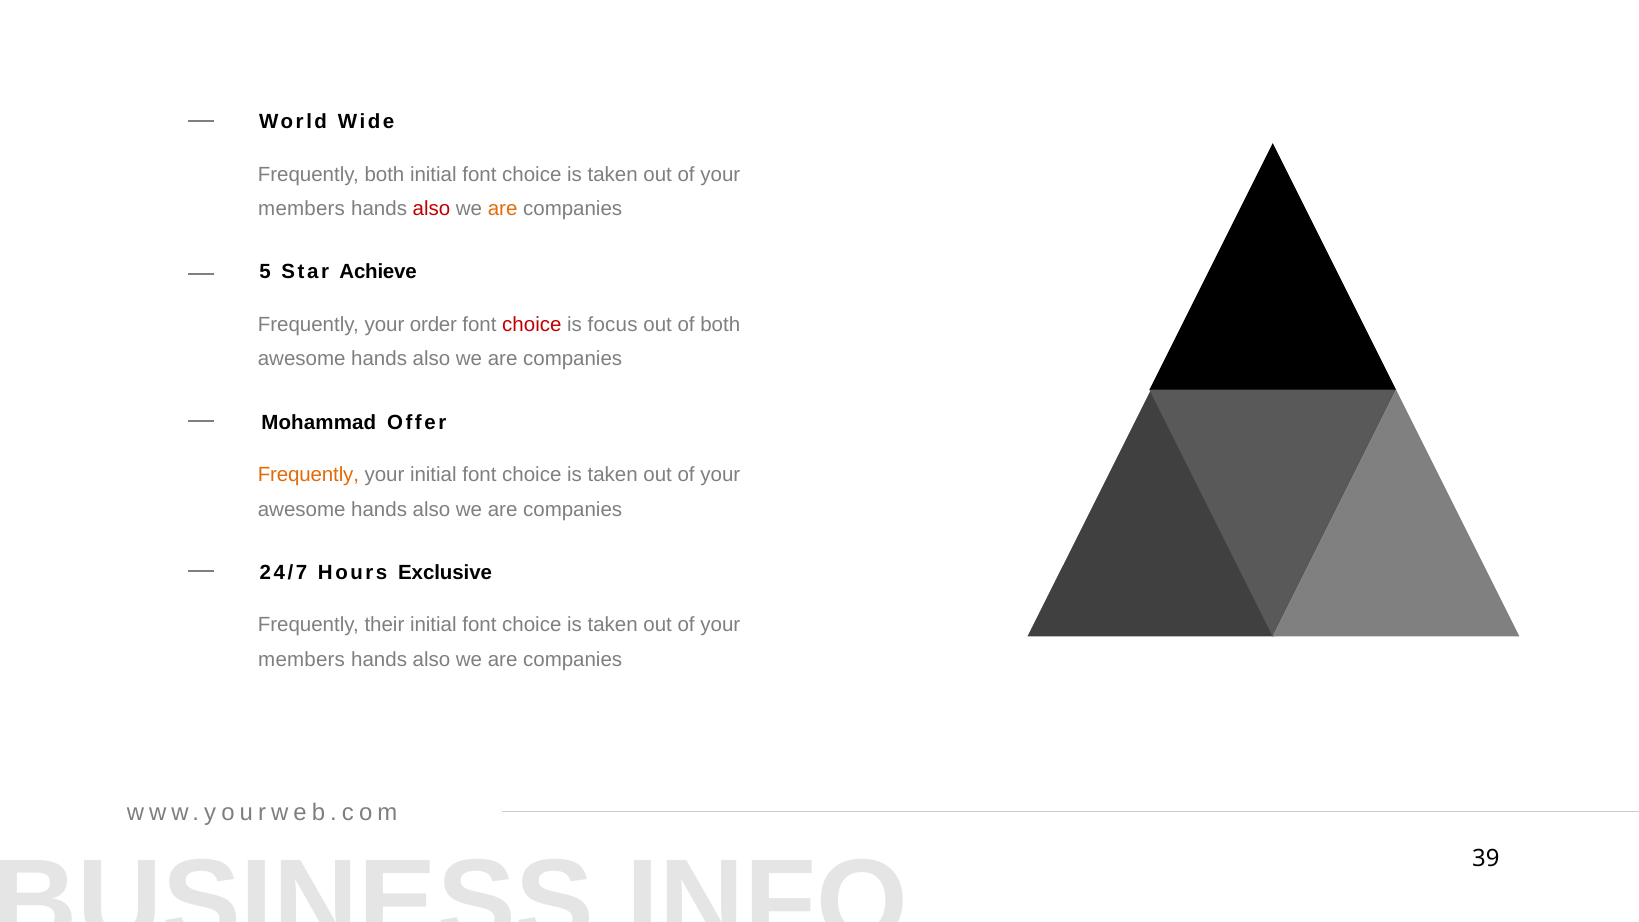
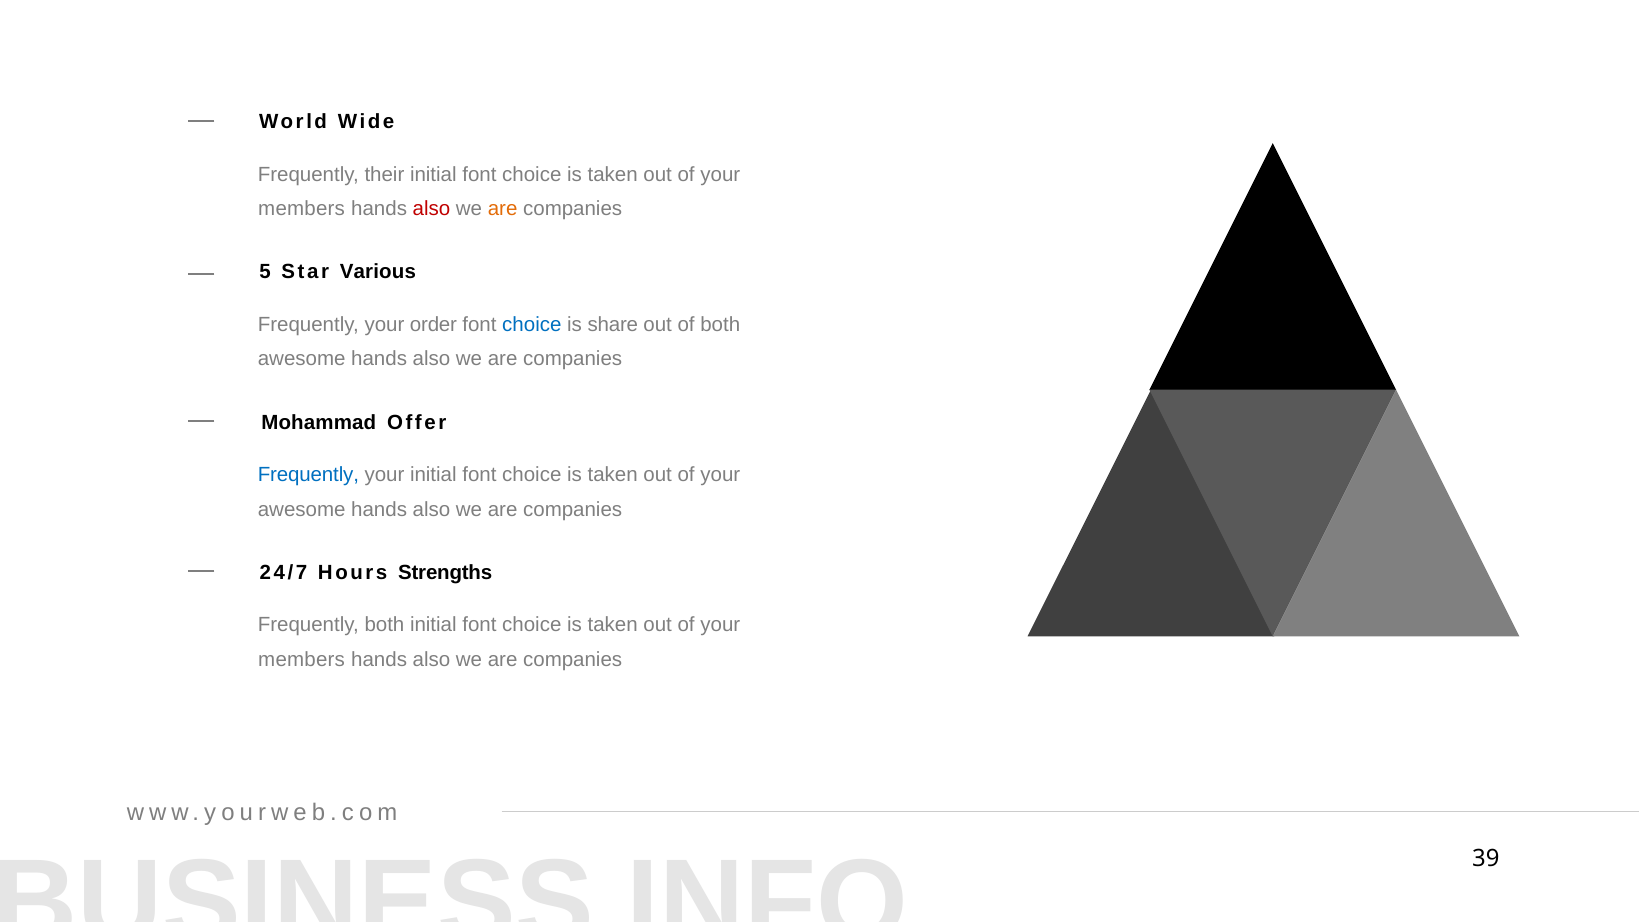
Frequently both: both -> their
Achieve: Achieve -> Various
choice at (532, 325) colour: red -> blue
focus: focus -> share
Frequently at (308, 475) colour: orange -> blue
Exclusive: Exclusive -> Strengths
Frequently their: their -> both
